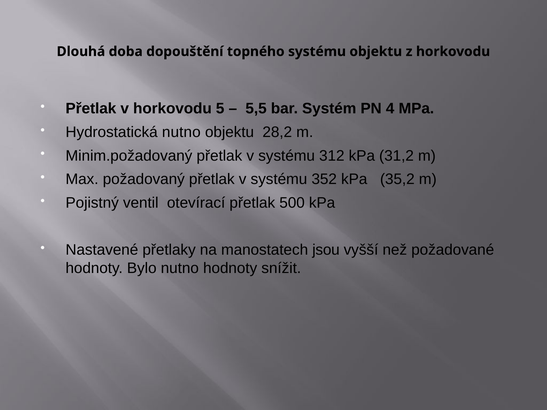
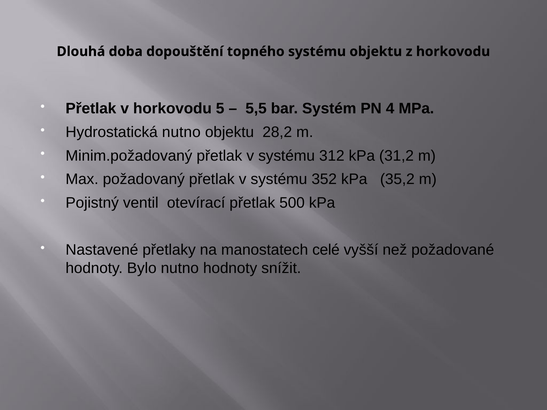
jsou: jsou -> celé
